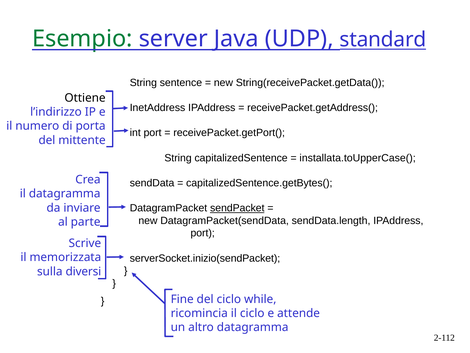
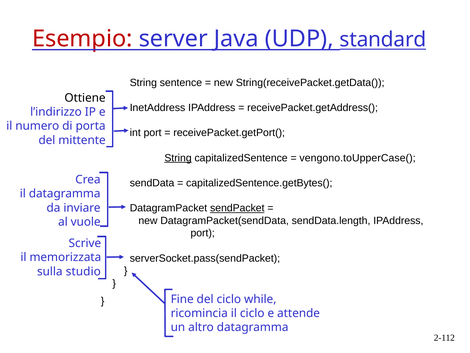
Esempio colour: green -> red
String at (178, 158) underline: none -> present
installata.toUpperCase(: installata.toUpperCase( -> vengono.toUpperCase(
parte: parte -> vuole
serverSocket.inizio(sendPacket: serverSocket.inizio(sendPacket -> serverSocket.pass(sendPacket
diversi: diversi -> studio
